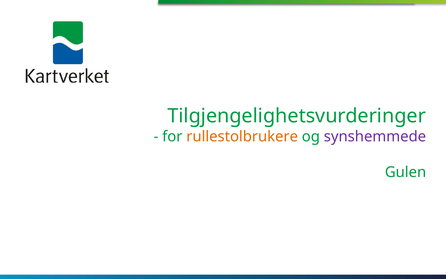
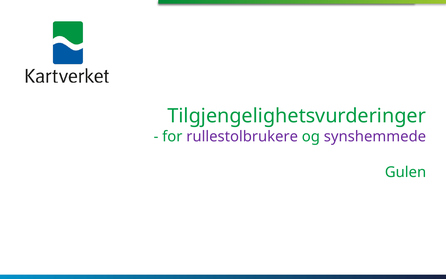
rullestolbrukere colour: orange -> purple
